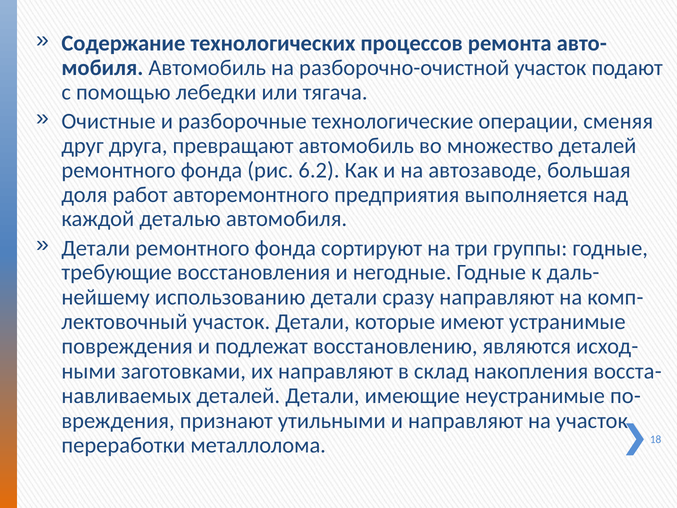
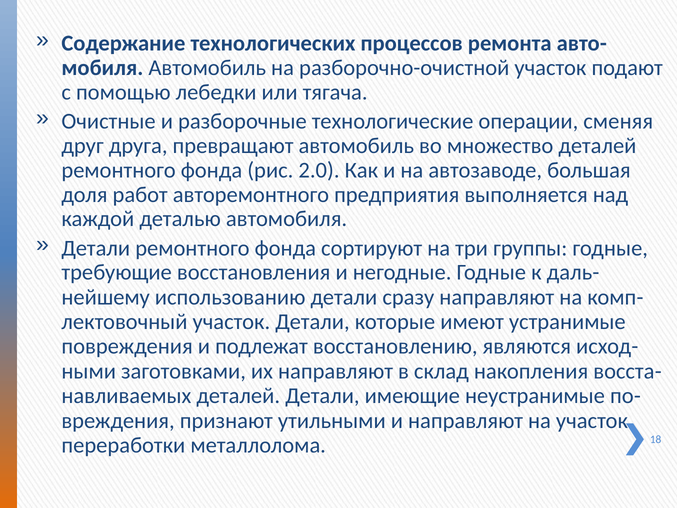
6.2: 6.2 -> 2.0
